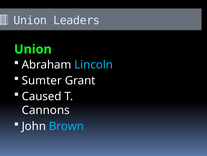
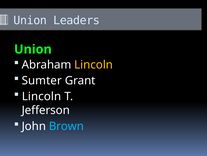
Lincoln at (94, 64) colour: light blue -> yellow
Caused at (42, 96): Caused -> Lincoln
Cannons: Cannons -> Jefferson
